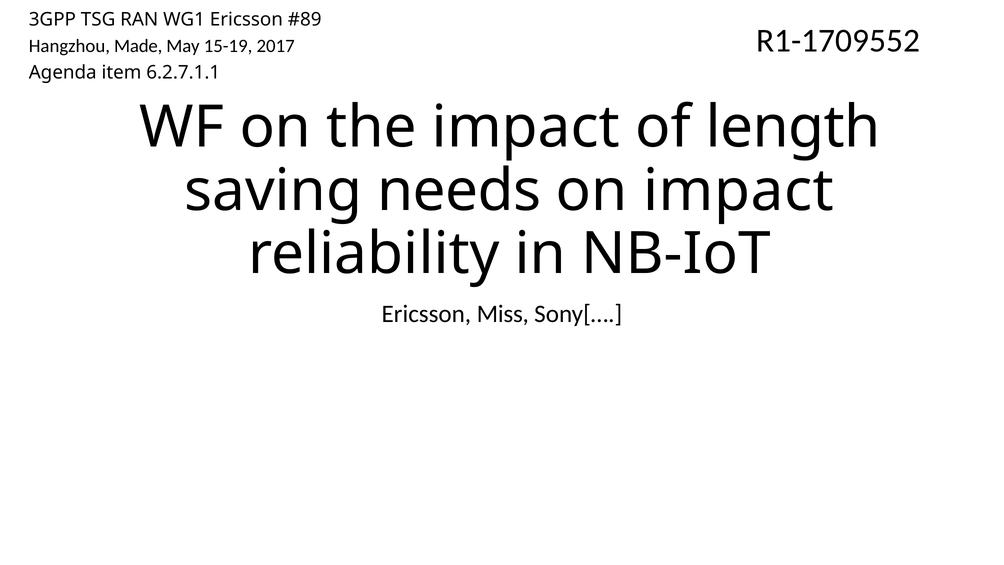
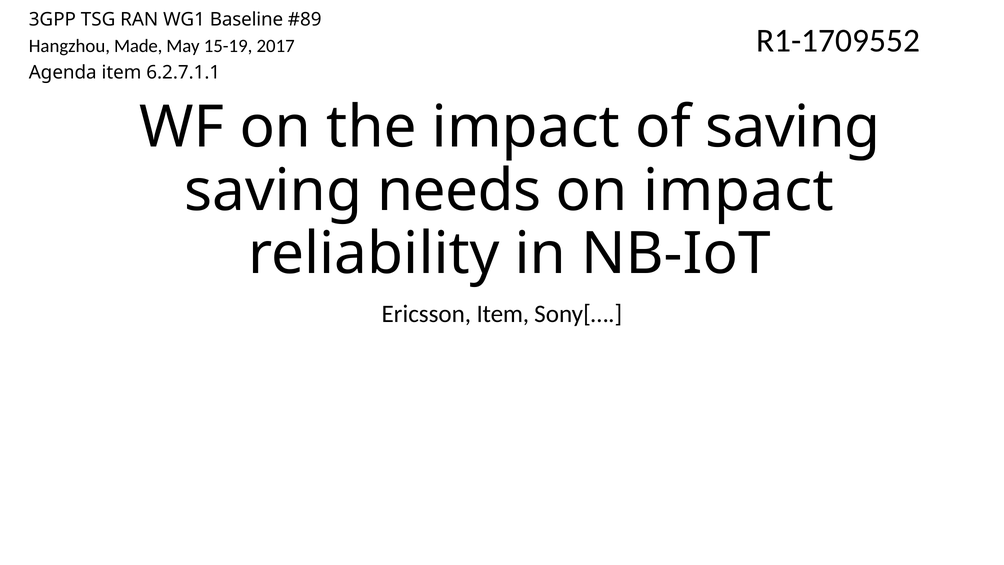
WG1 Ericsson: Ericsson -> Baseline
of length: length -> saving
Ericsson Miss: Miss -> Item
